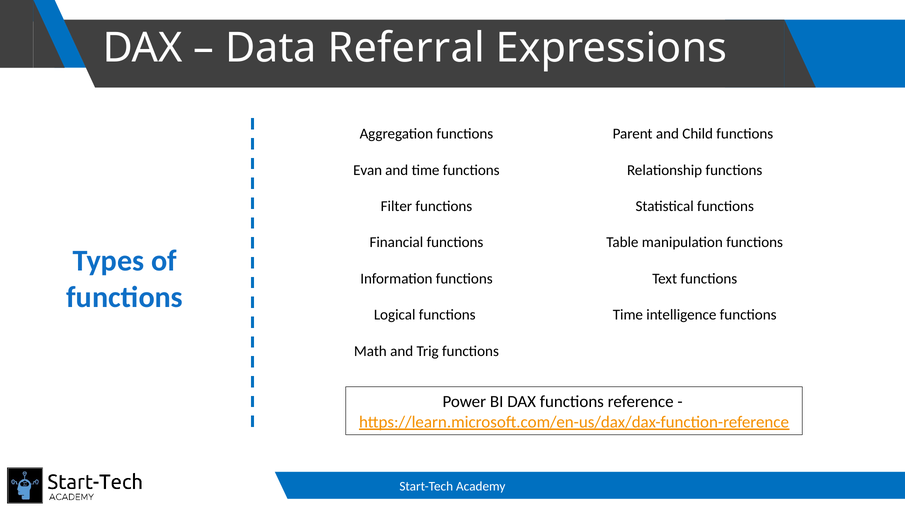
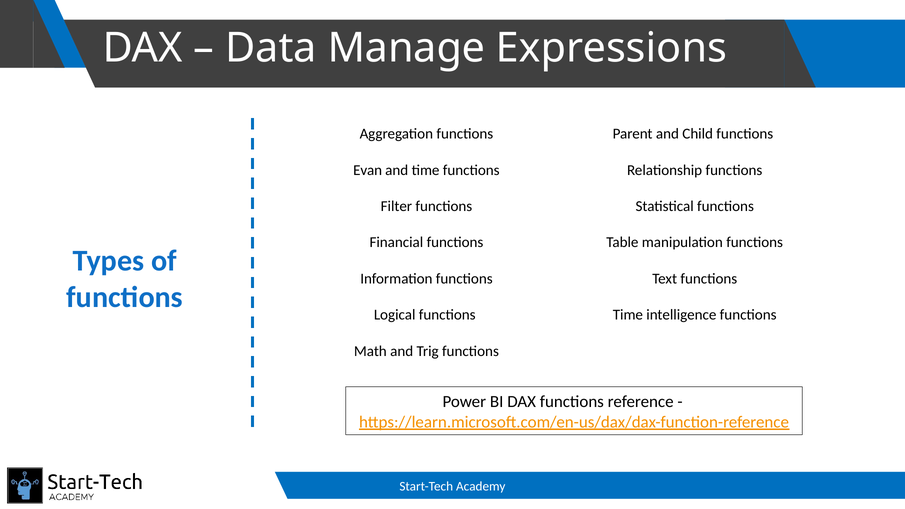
Referral: Referral -> Manage
